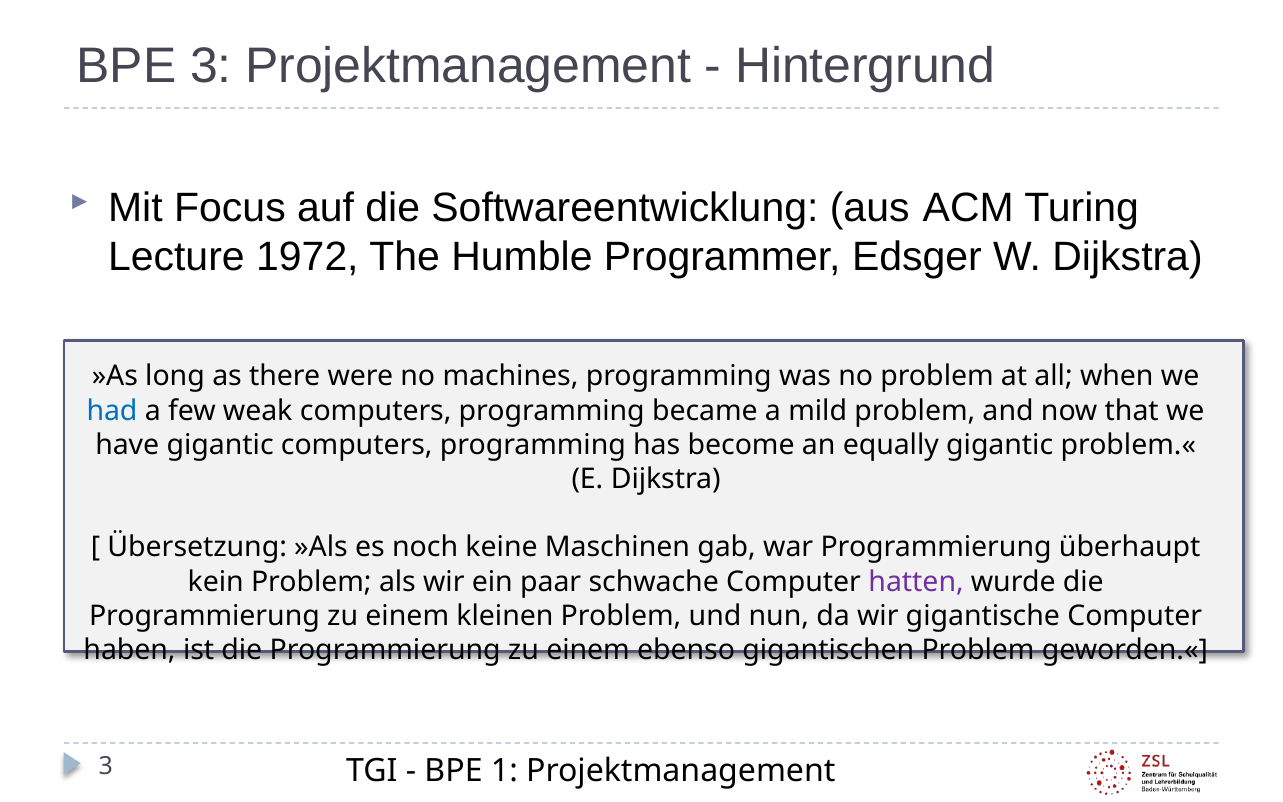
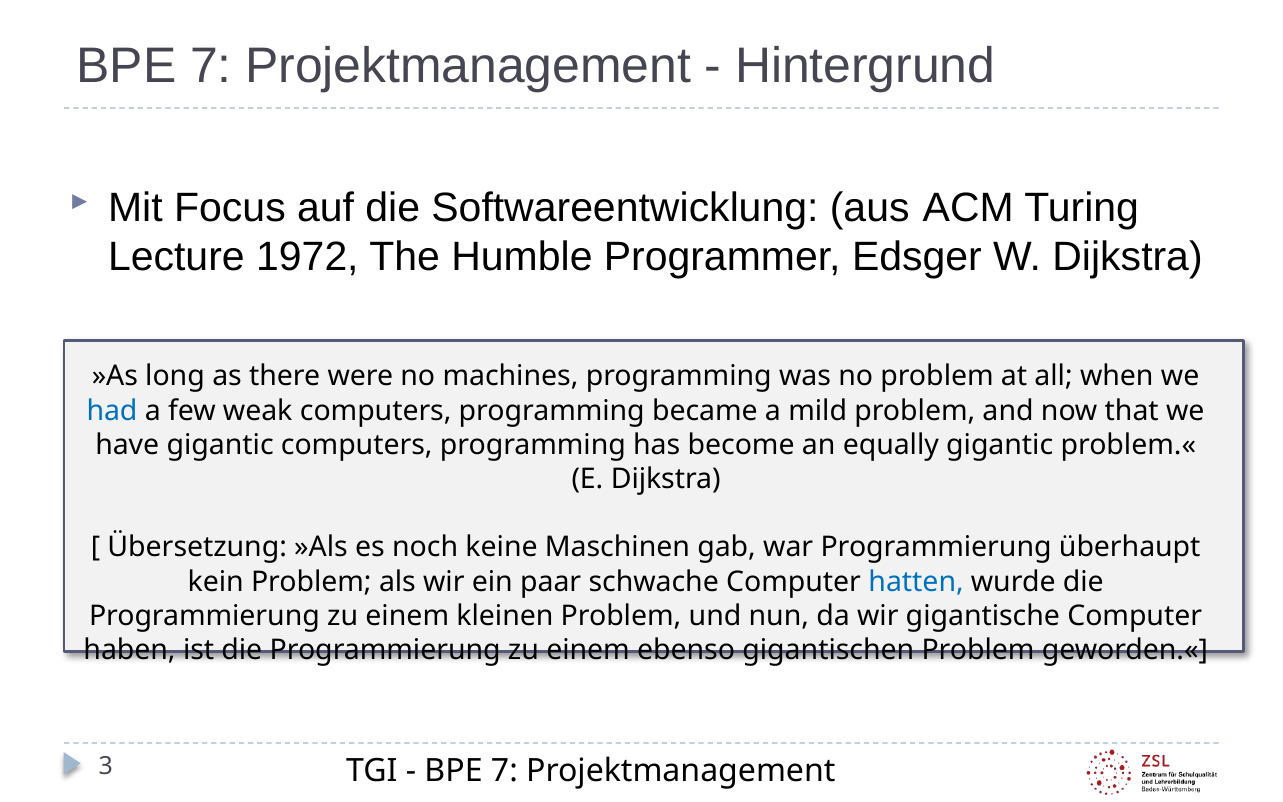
3 at (211, 66): 3 -> 7
hatten colour: purple -> blue
1 at (504, 771): 1 -> 7
